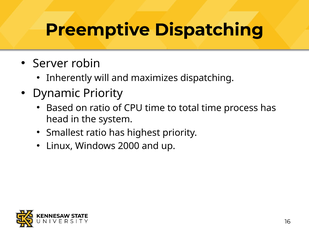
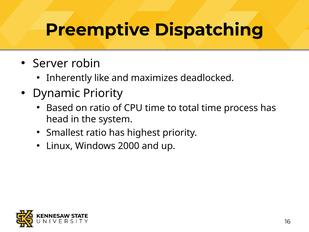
will: will -> like
maximizes dispatching: dispatching -> deadlocked
